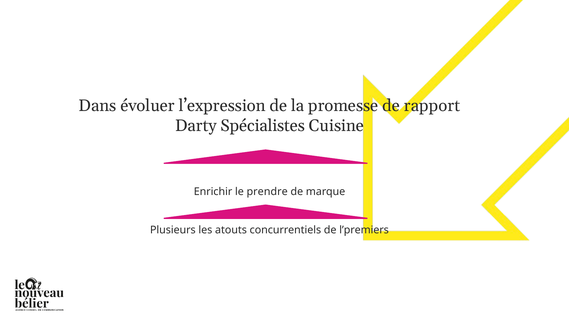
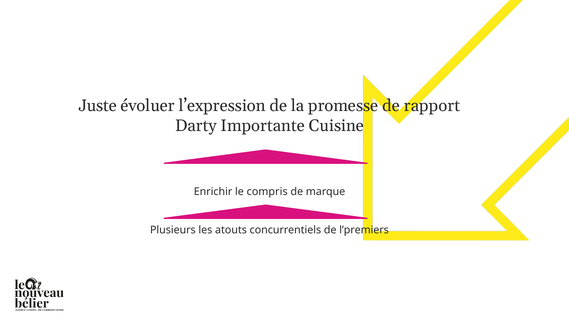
Dans: Dans -> Juste
Spécialistes: Spécialistes -> Importante
prendre: prendre -> compris
